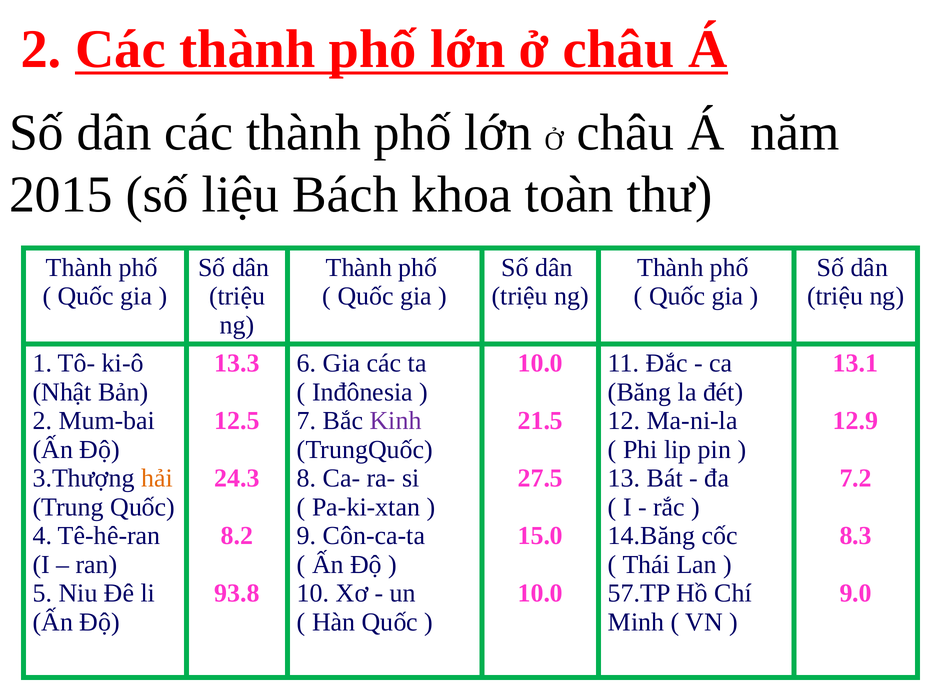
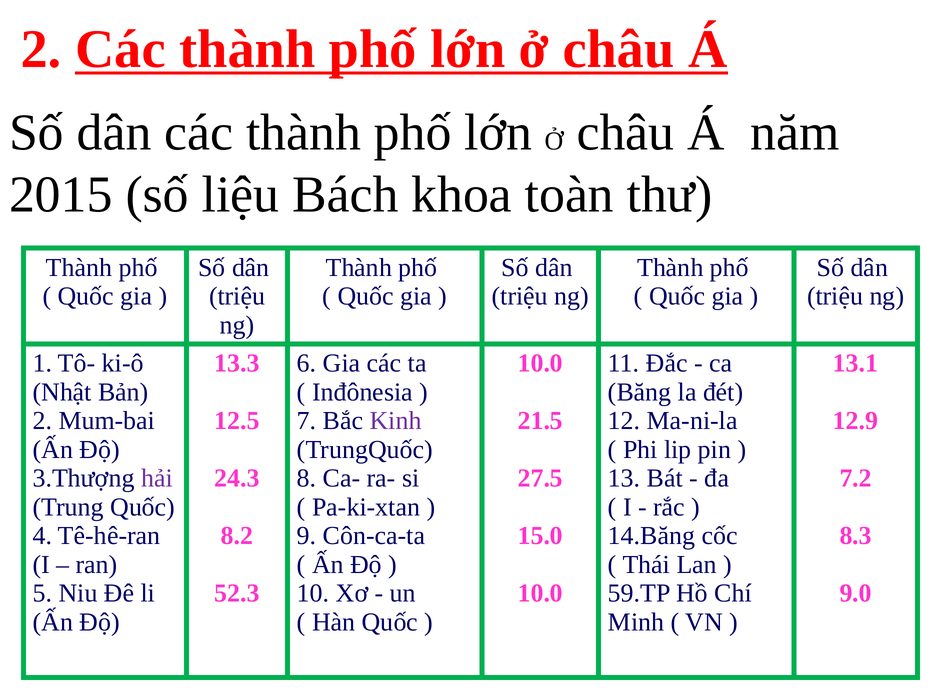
hải colour: orange -> purple
93.8: 93.8 -> 52.3
57.TP: 57.TP -> 59.TP
